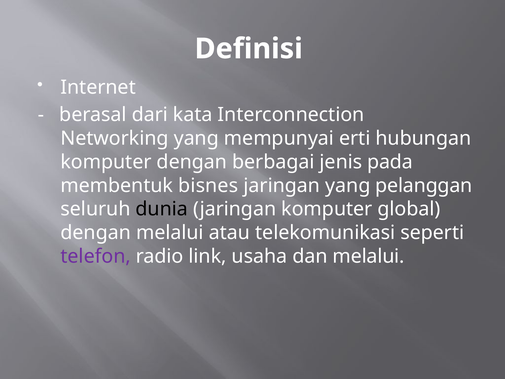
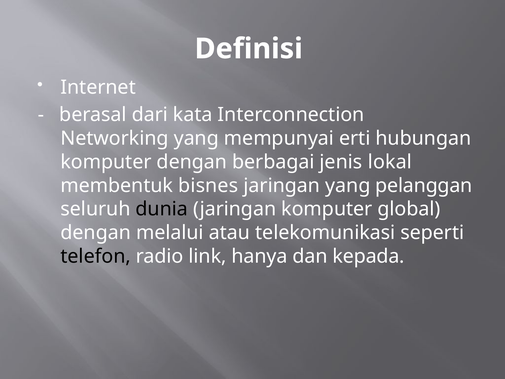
pada: pada -> lokal
telefon colour: purple -> black
usaha: usaha -> hanya
dan melalui: melalui -> kepada
